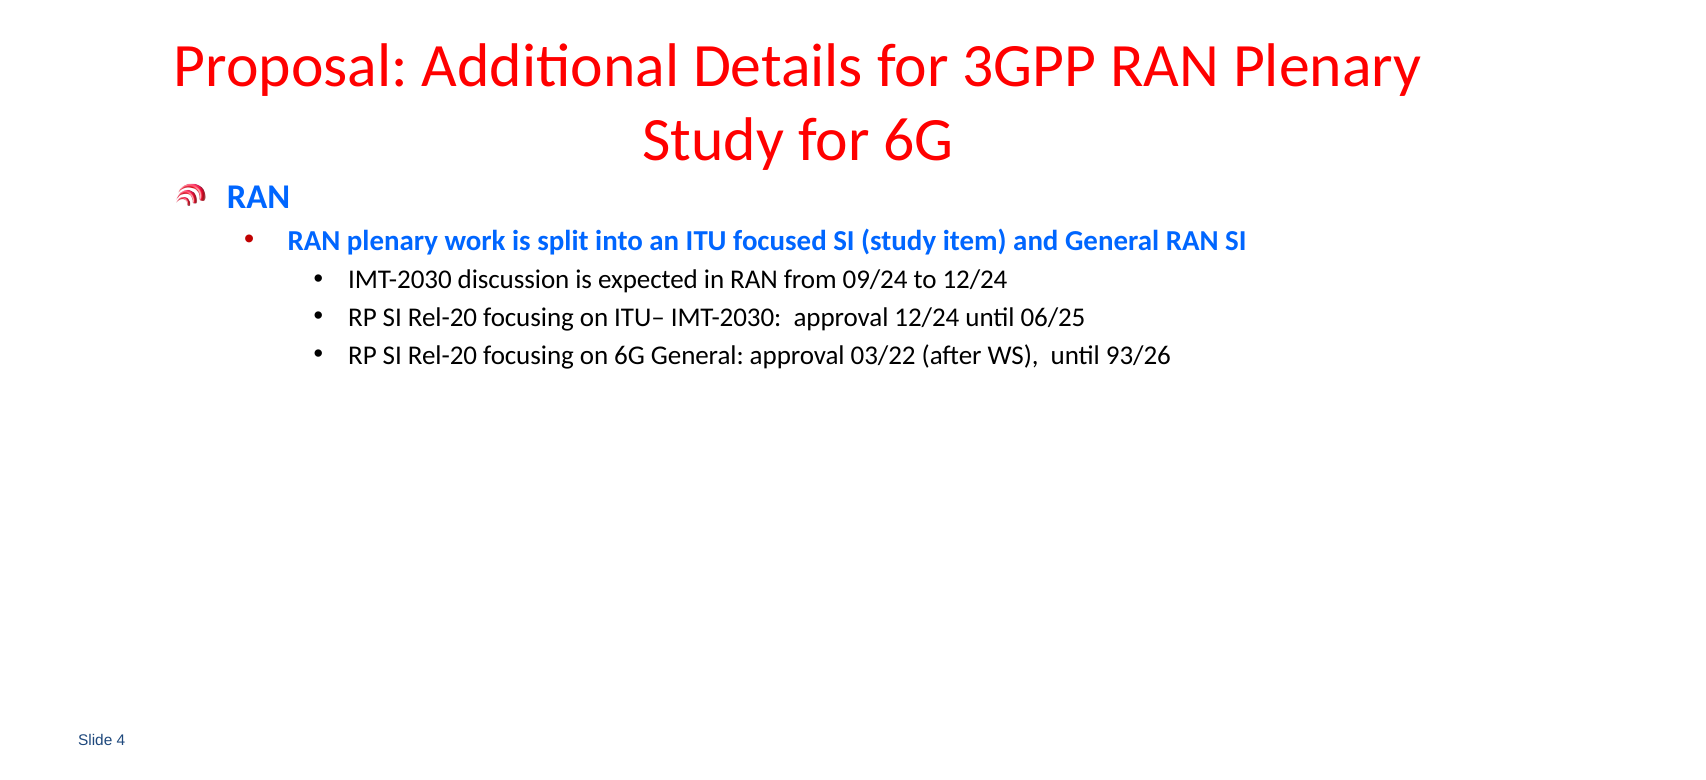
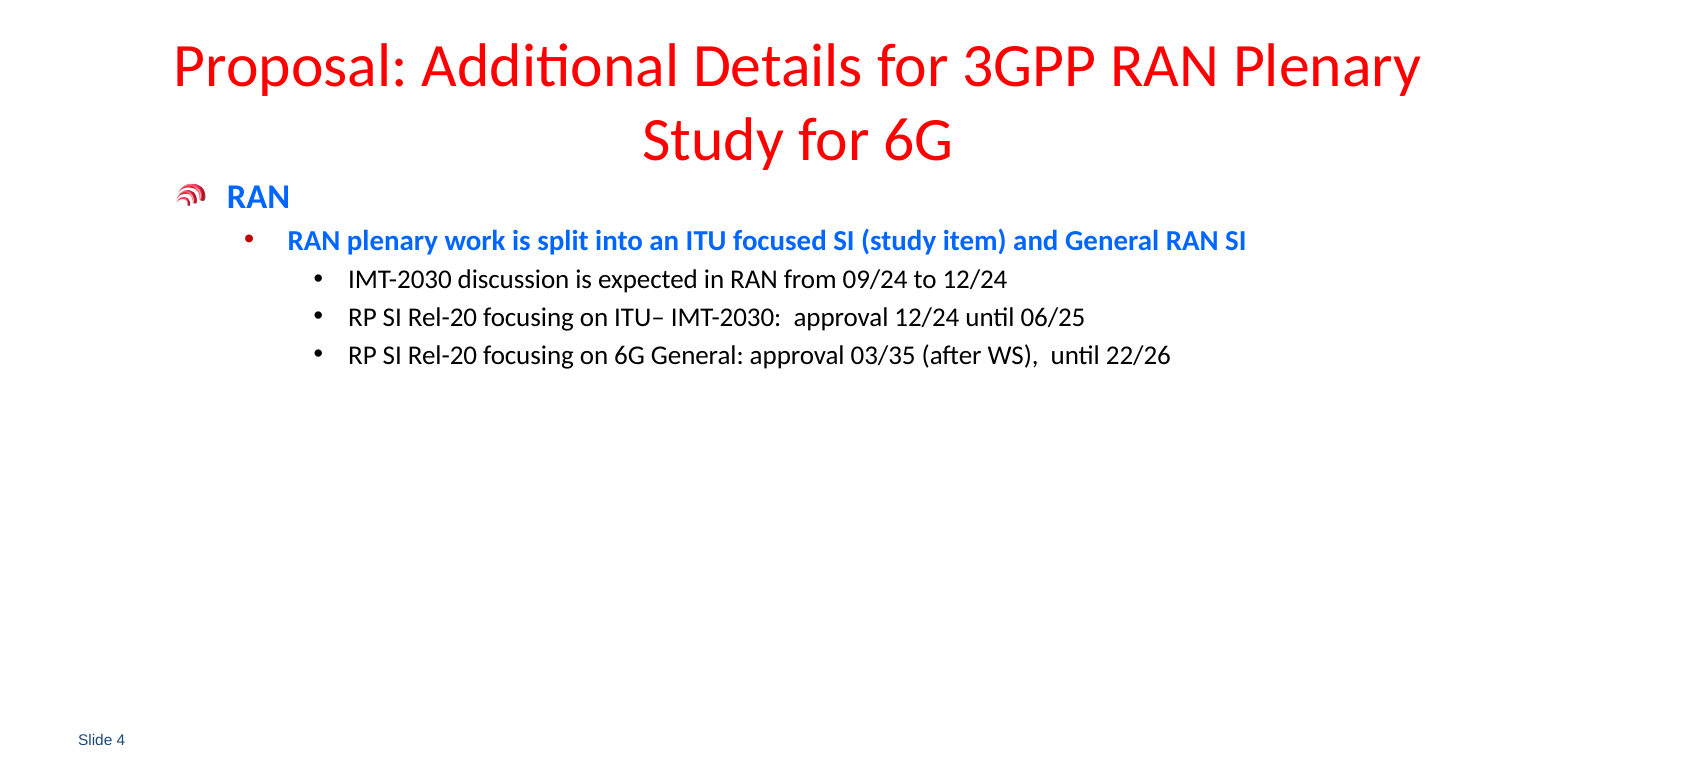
03/22: 03/22 -> 03/35
93/26: 93/26 -> 22/26
